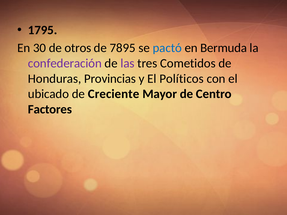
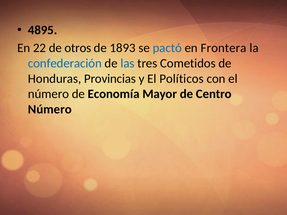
1795: 1795 -> 4895
30: 30 -> 22
7895: 7895 -> 1893
Bermuda: Bermuda -> Frontera
confederación colour: purple -> blue
las colour: purple -> blue
ubicado at (48, 94): ubicado -> número
Creciente: Creciente -> Economía
Factores at (50, 109): Factores -> Número
